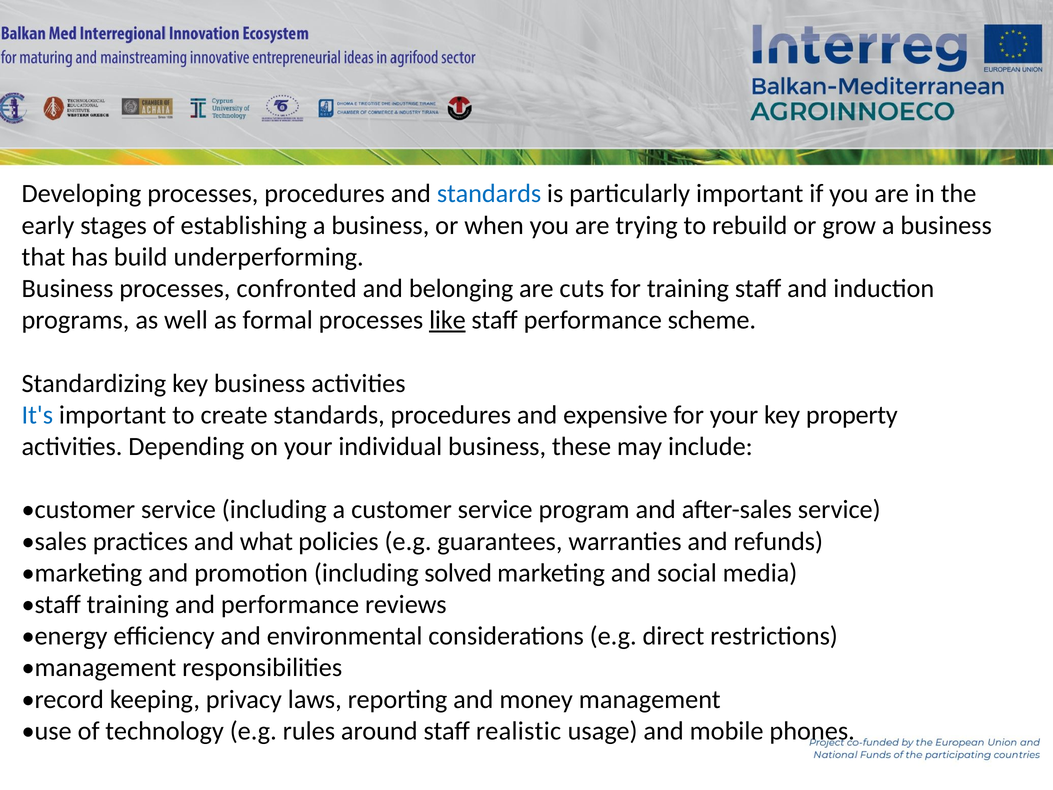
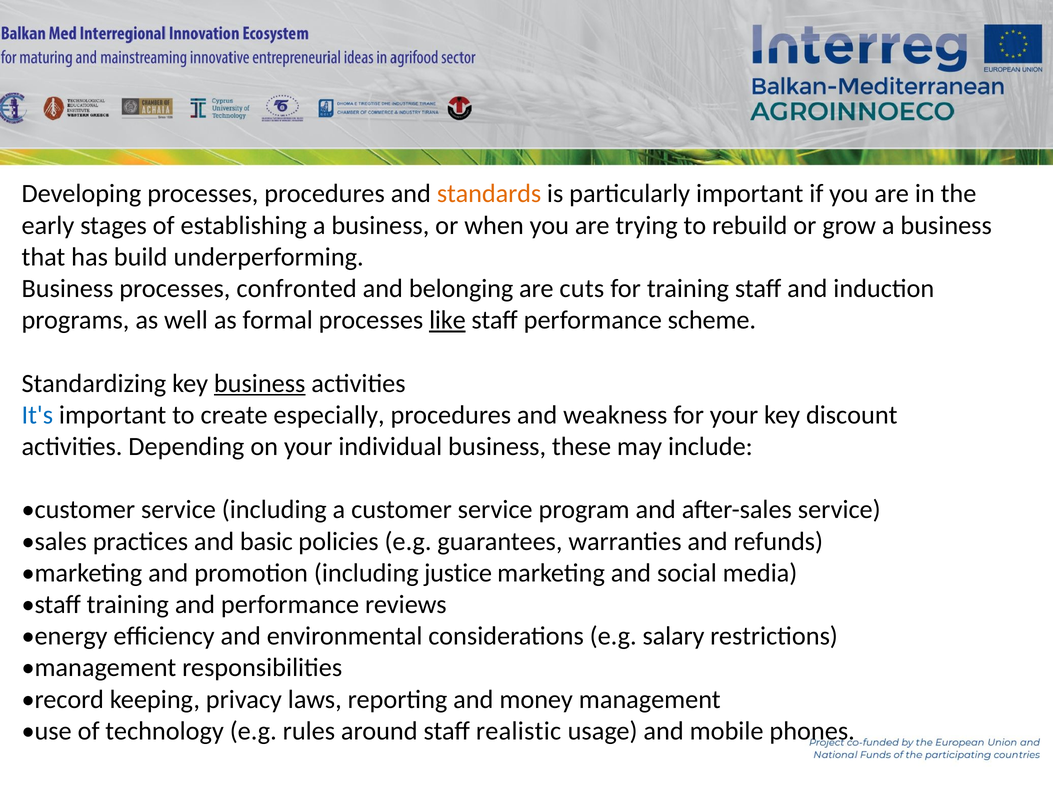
standards at (489, 194) colour: blue -> orange
business at (260, 383) underline: none -> present
create standards: standards -> especially
expensive: expensive -> weakness
property: property -> discount
what: what -> basic
solved: solved -> justice
direct: direct -> salary
